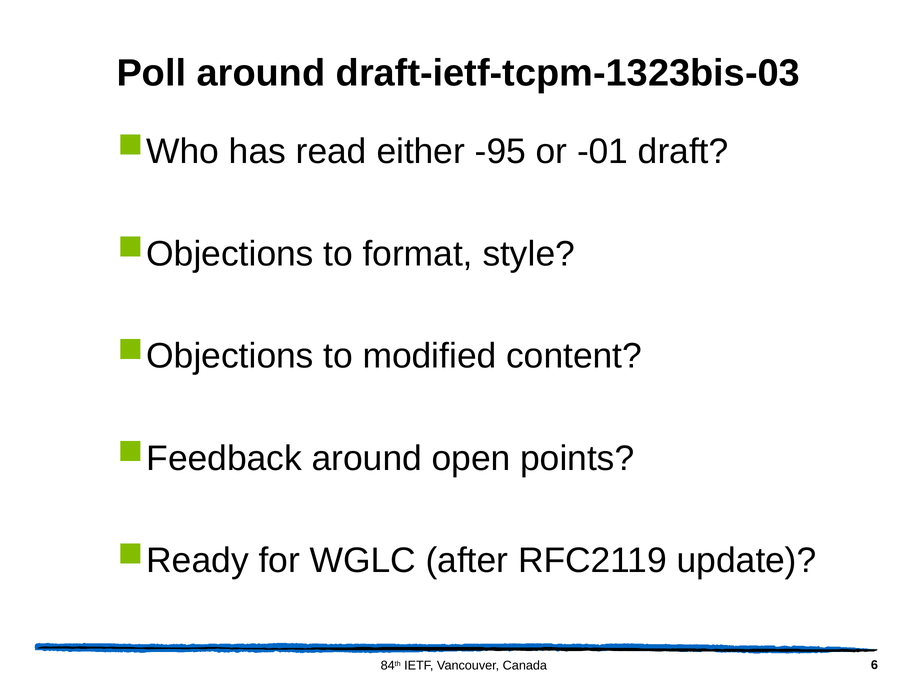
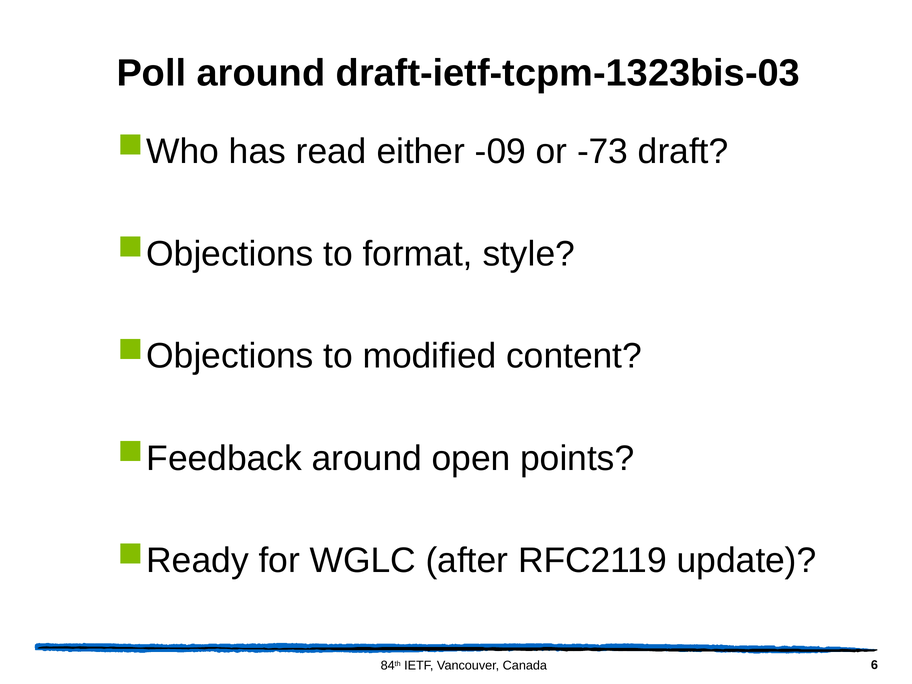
-95: -95 -> -09
-01: -01 -> -73
